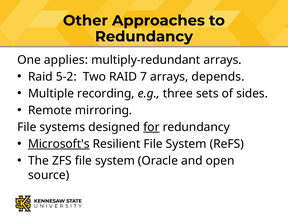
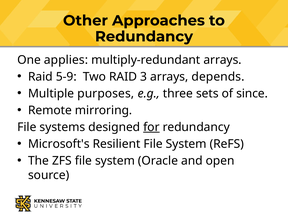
5-2: 5-2 -> 5-9
7: 7 -> 3
recording: recording -> purposes
sides: sides -> since
Microsoft's underline: present -> none
